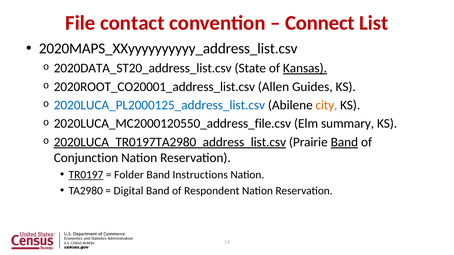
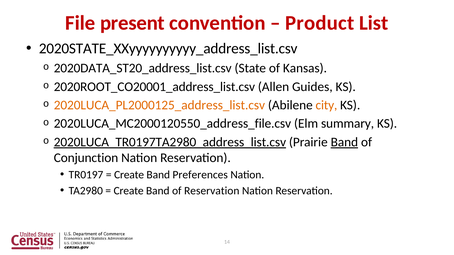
contact: contact -> present
Connect: Connect -> Product
2020MAPS_XXyyyyyyyyyy_address_list.csv: 2020MAPS_XXyyyyyyyyyy_address_list.csv -> 2020STATE_XXyyyyyyyyyy_address_list.csv
Kansas underline: present -> none
2020LUCA_PL2000125_address_list.csv colour: blue -> orange
TR0197 underline: present -> none
Folder at (129, 175): Folder -> Create
Instructions: Instructions -> Preferences
Digital at (129, 191): Digital -> Create
of Respondent: Respondent -> Reservation
